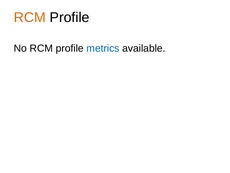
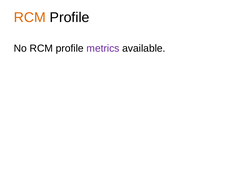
metrics colour: blue -> purple
